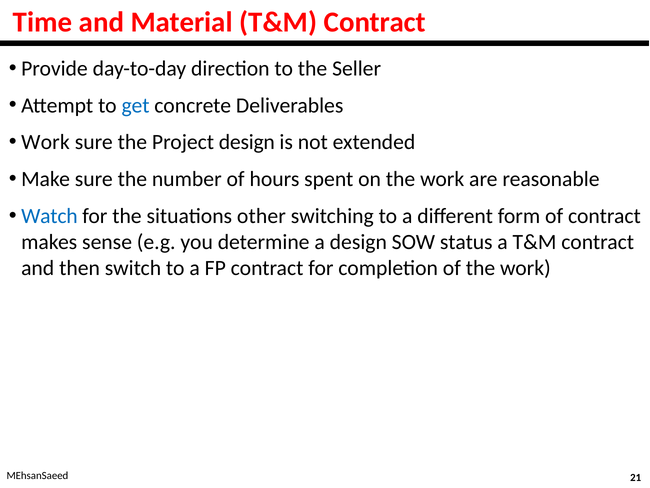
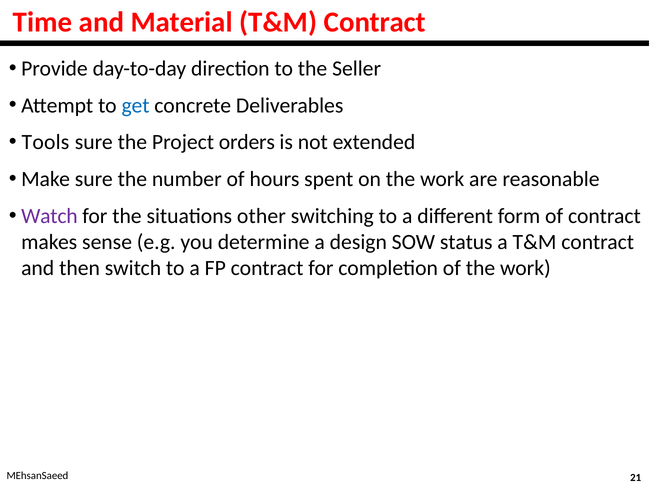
Work at (45, 142): Work -> Tools
Project design: design -> orders
Watch colour: blue -> purple
